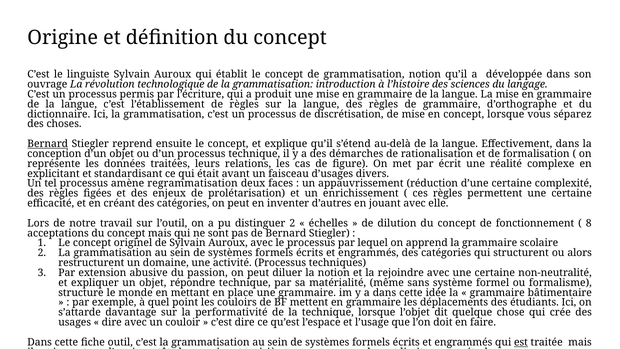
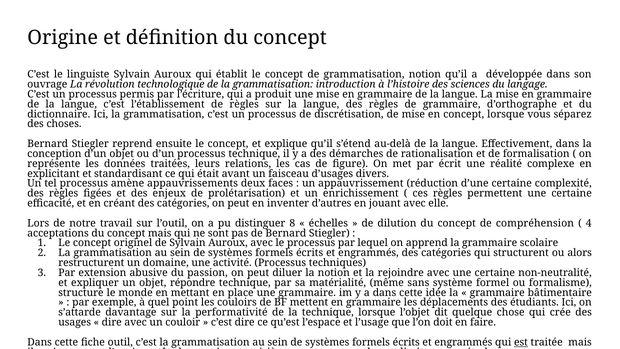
Bernard at (48, 144) underline: present -> none
regrammatisation: regrammatisation -> appauvrissements
distinguer 2: 2 -> 8
fonctionnement: fonctionnement -> compréhension
8: 8 -> 4
